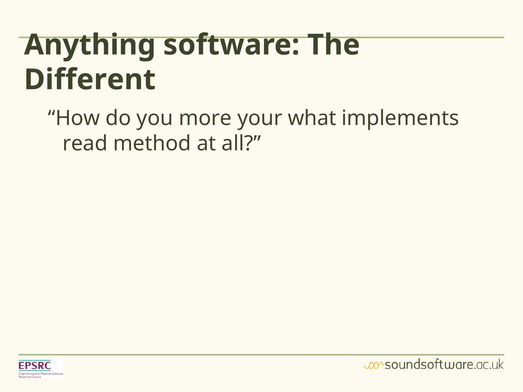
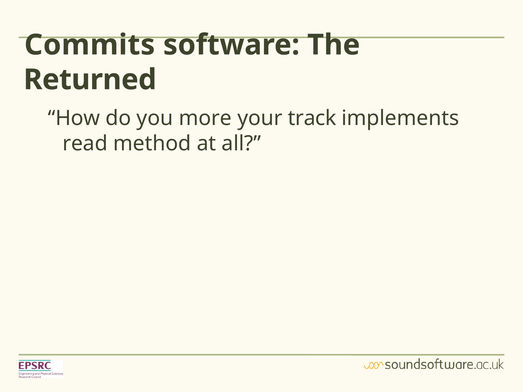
Anything: Anything -> Commits
Different: Different -> Returned
what: what -> track
